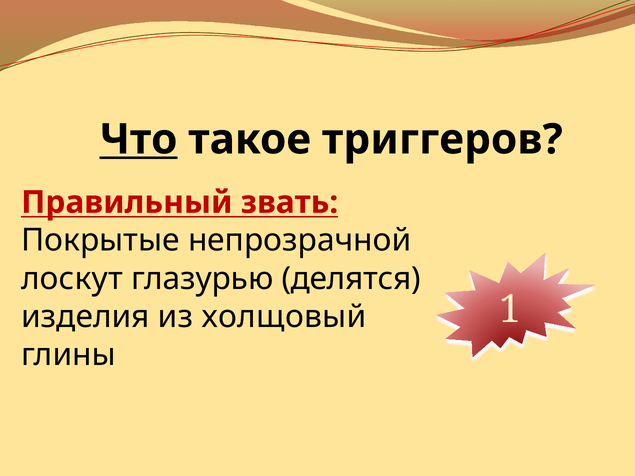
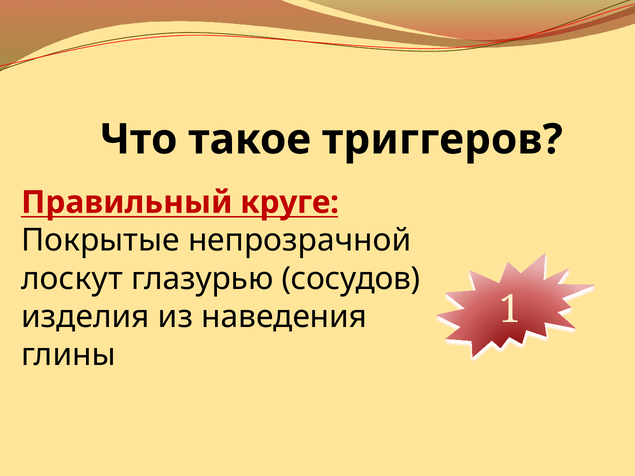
Что underline: present -> none
звать: звать -> круге
делятся: делятся -> сосудов
холщовый: холщовый -> наведения
